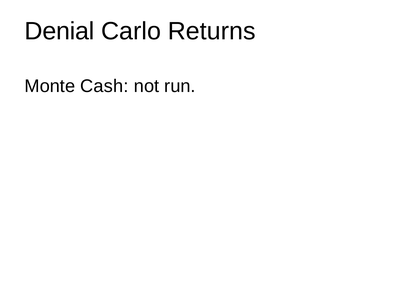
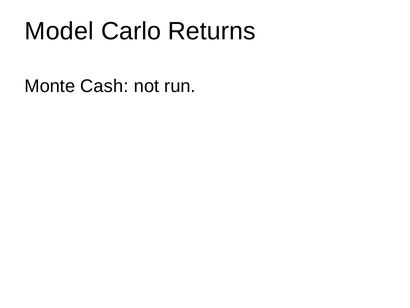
Denial: Denial -> Model
